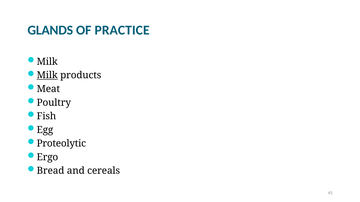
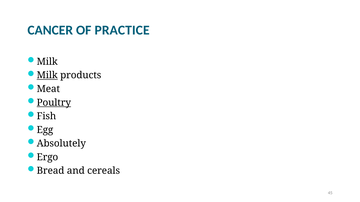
GLANDS: GLANDS -> CANCER
Poultry underline: none -> present
Proteolytic: Proteolytic -> Absolutely
